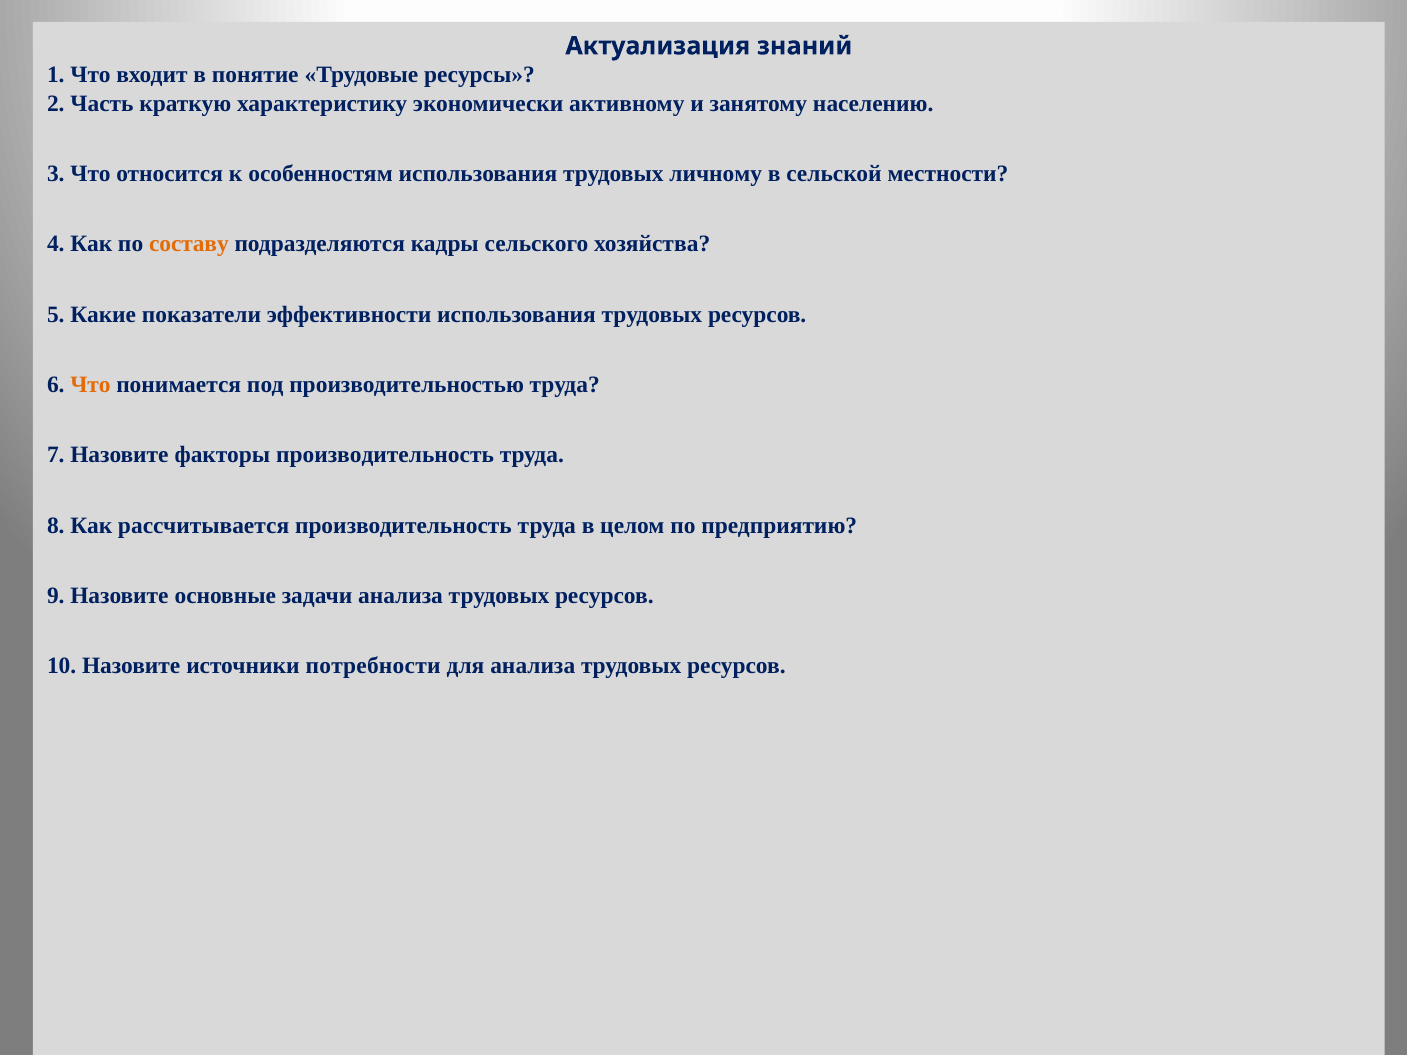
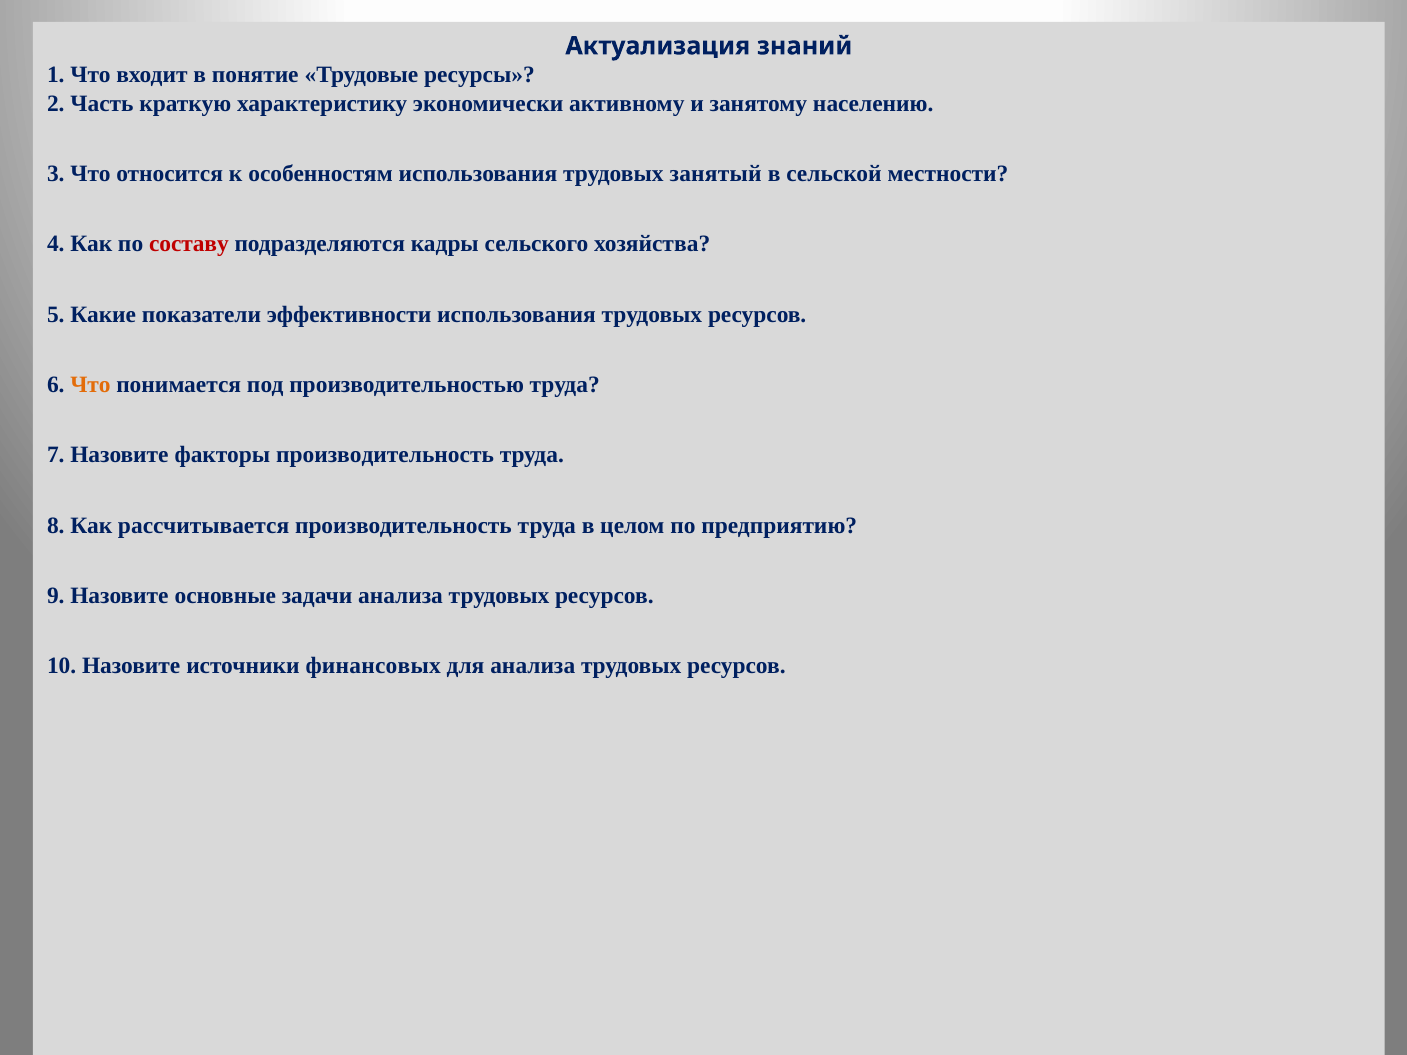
личному: личному -> занятый
составу colour: orange -> red
потребности: потребности -> финансовых
